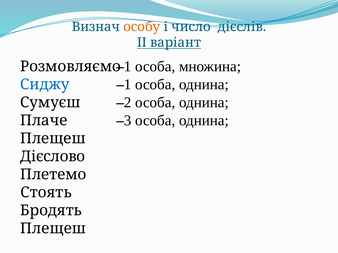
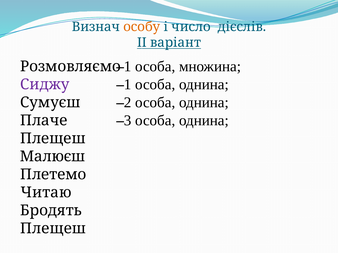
Сиджу colour: blue -> purple
Дієслово: Дієслово -> Малюєш
Стоять: Стоять -> Читаю
